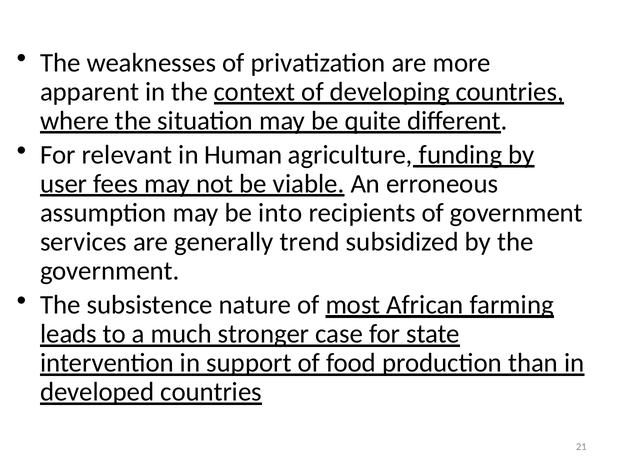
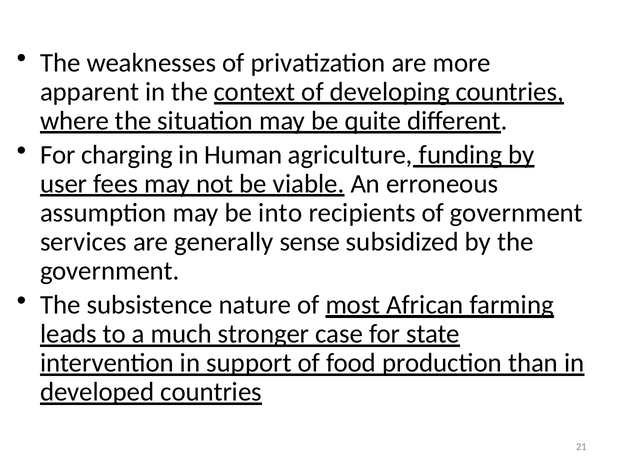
relevant: relevant -> charging
trend: trend -> sense
